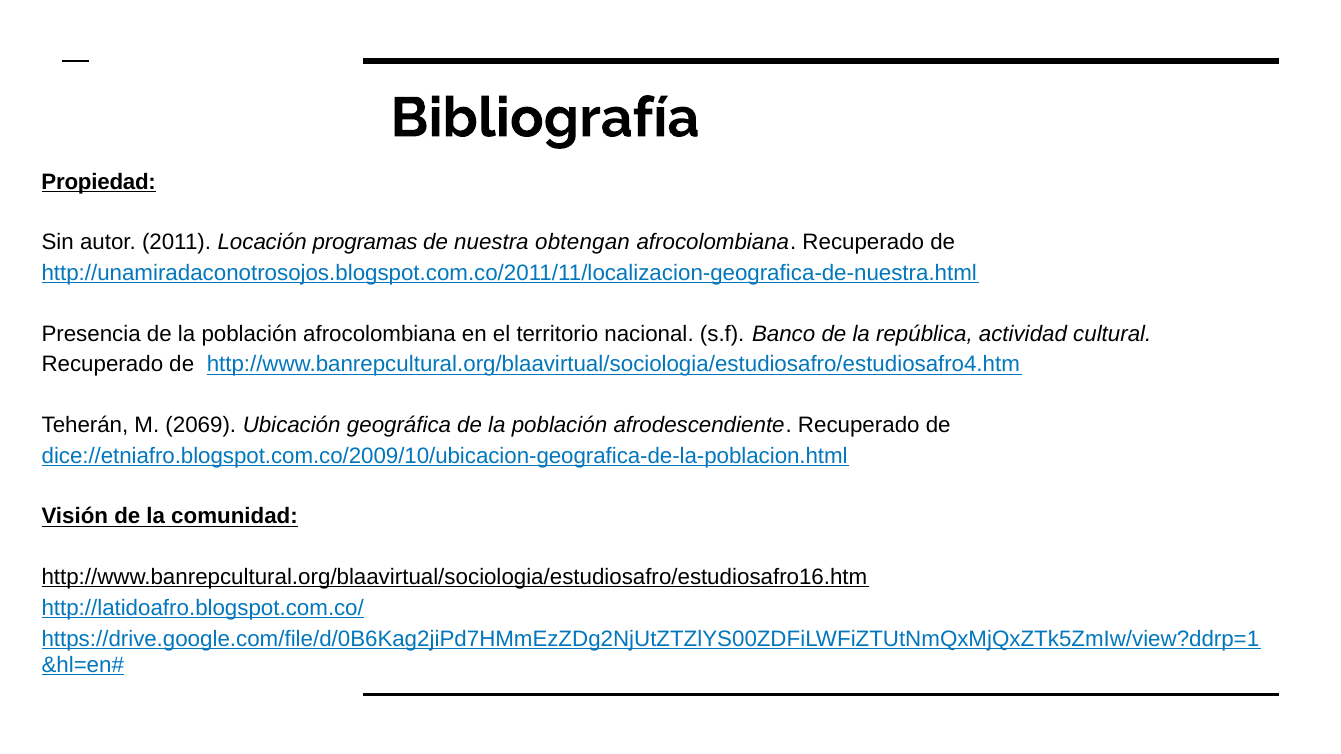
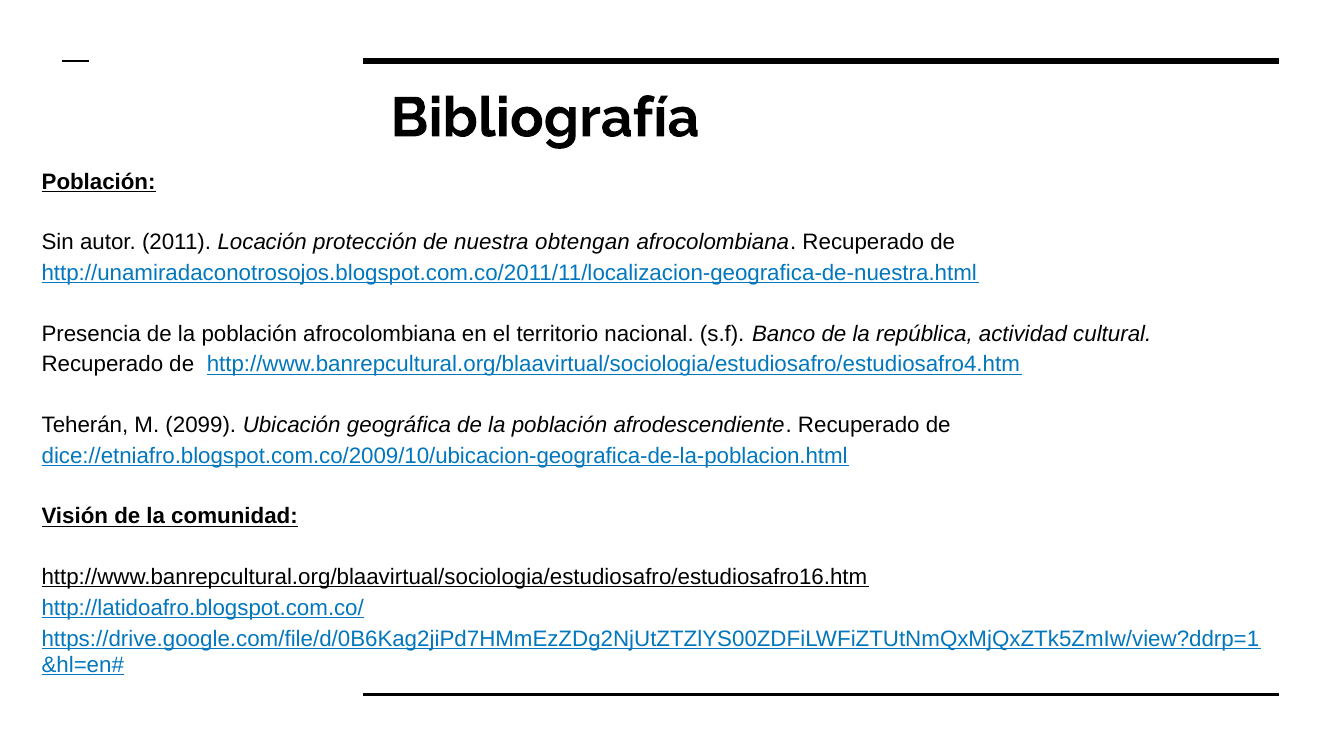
Propiedad at (99, 182): Propiedad -> Población
programas: programas -> protección
2069: 2069 -> 2099
